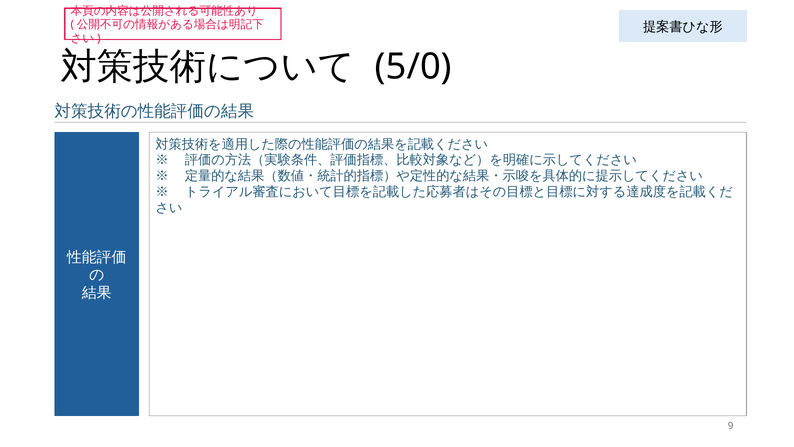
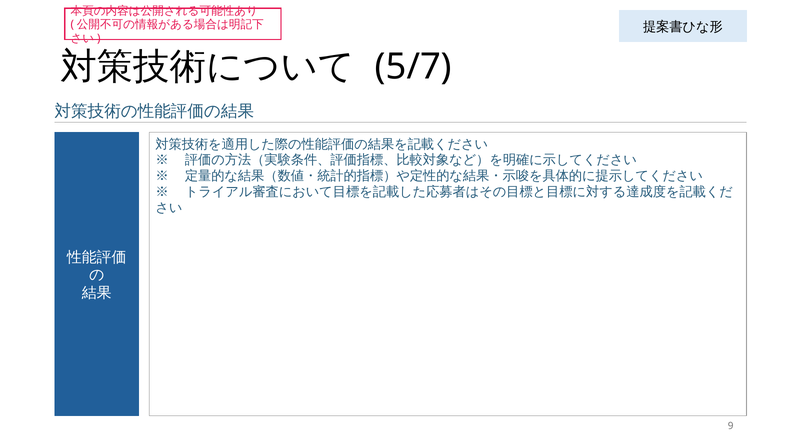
5/0: 5/0 -> 5/7
